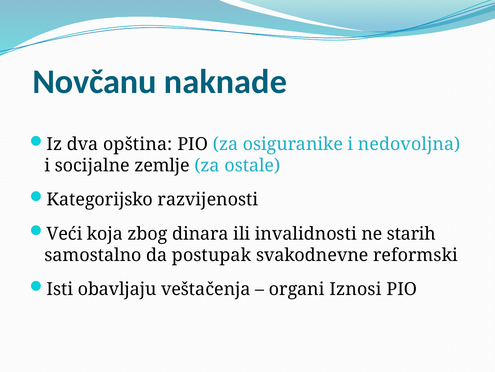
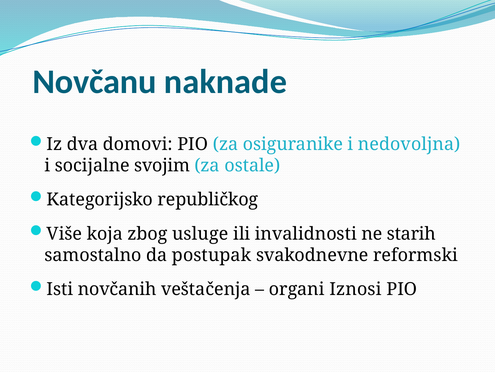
opština: opština -> domovi
zemlje: zemlje -> svojim
razvijenosti: razvijenosti -> republičkog
Veći: Veći -> Više
dinara: dinara -> usluge
obavljaju: obavljaju -> novčanih
